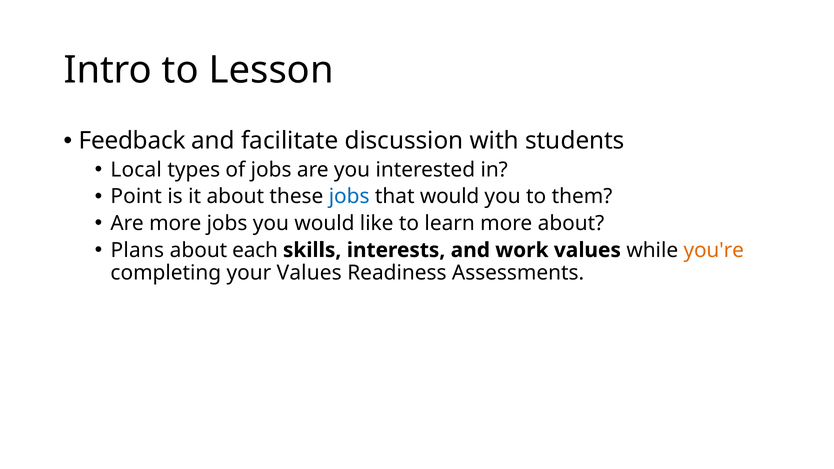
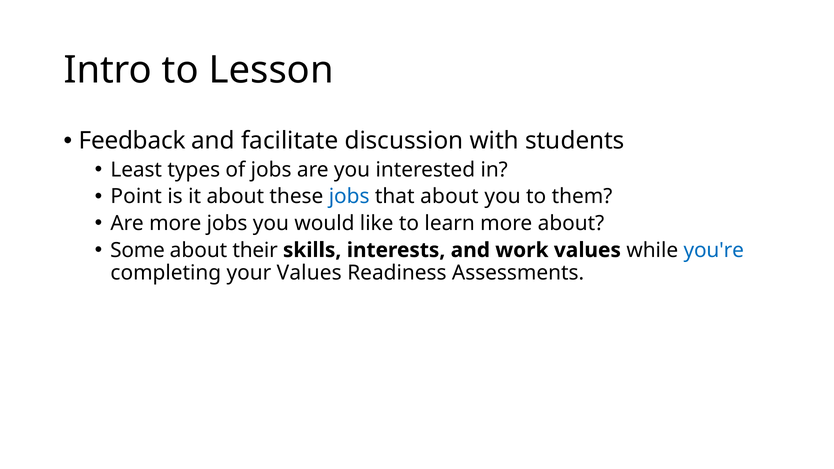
Local: Local -> Least
that would: would -> about
Plans: Plans -> Some
each: each -> their
you're colour: orange -> blue
